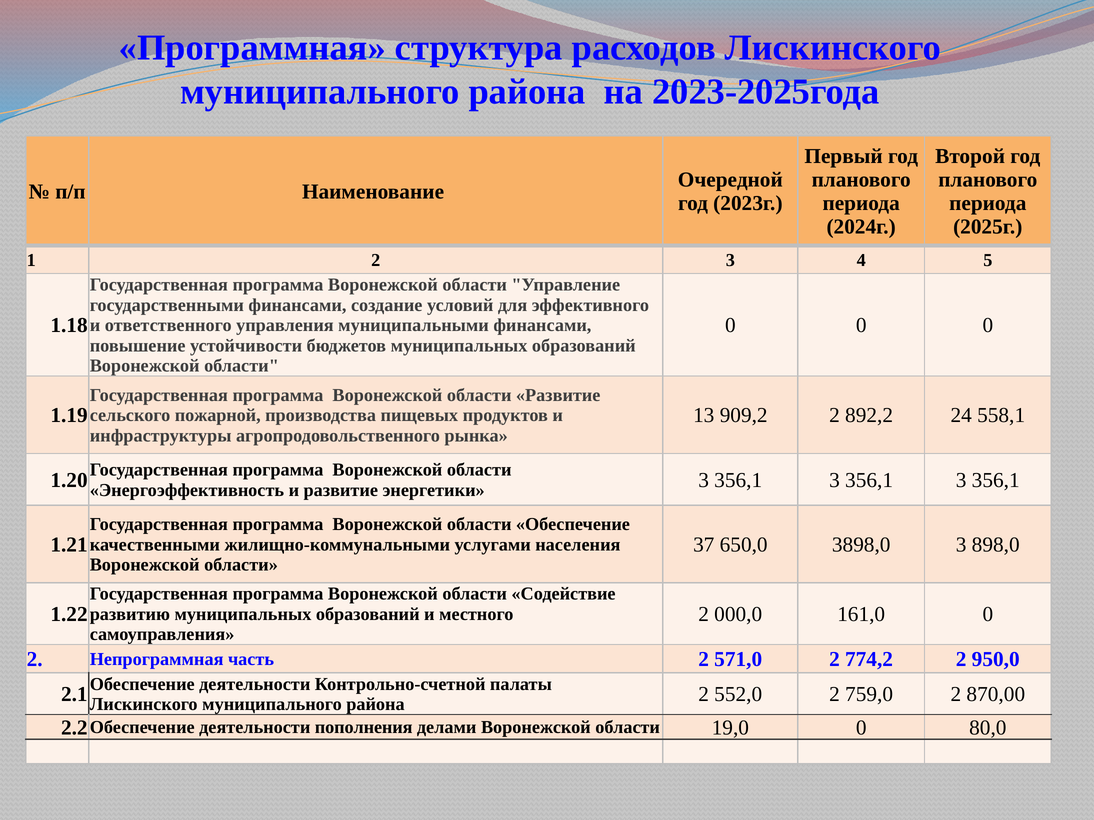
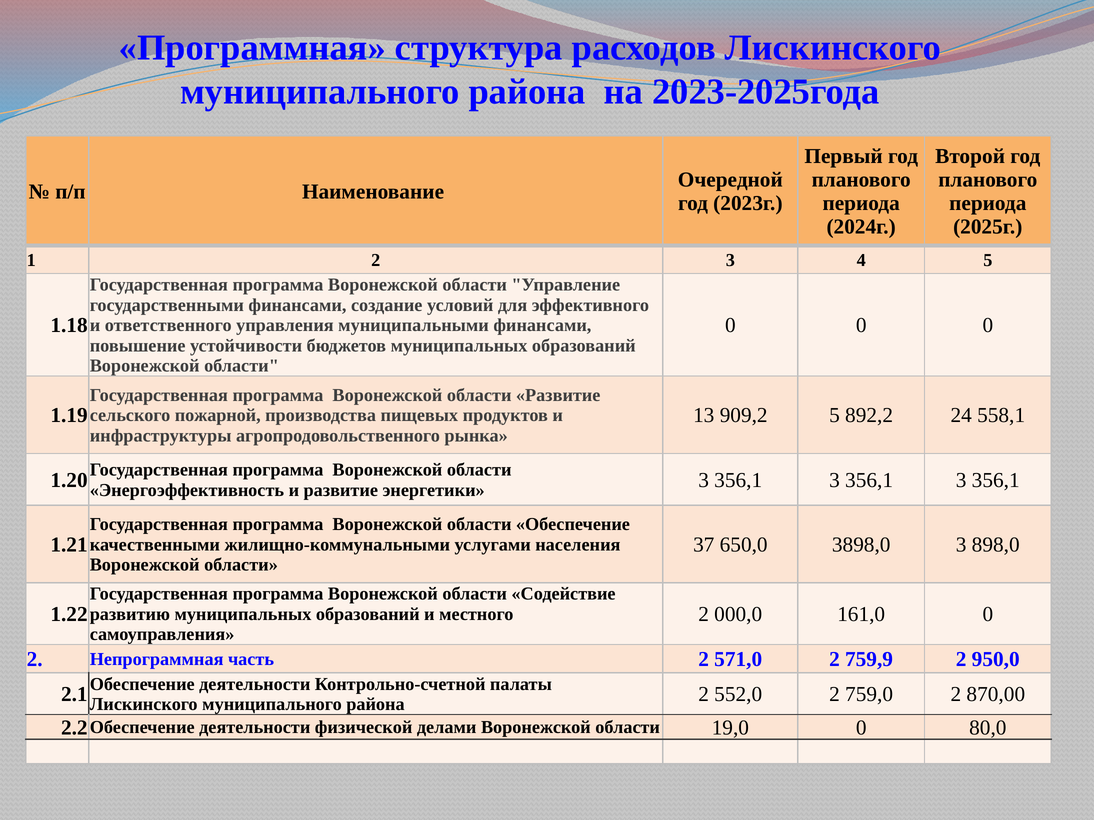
909,2 2: 2 -> 5
774,2: 774,2 -> 759,9
пополнения: пополнения -> физической
